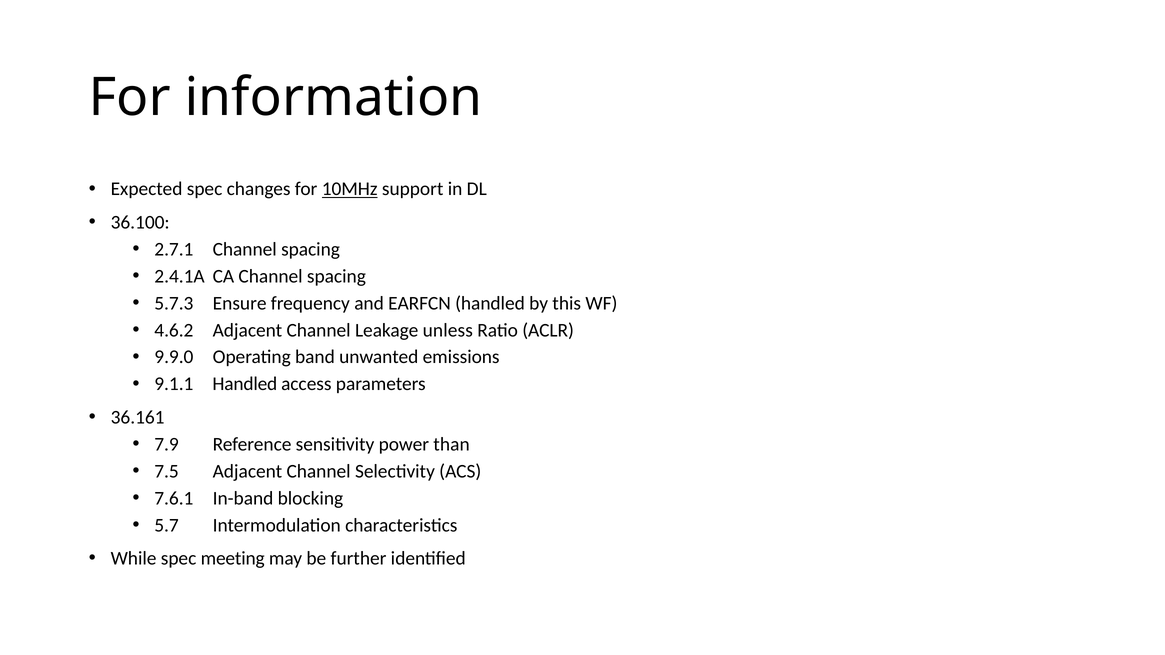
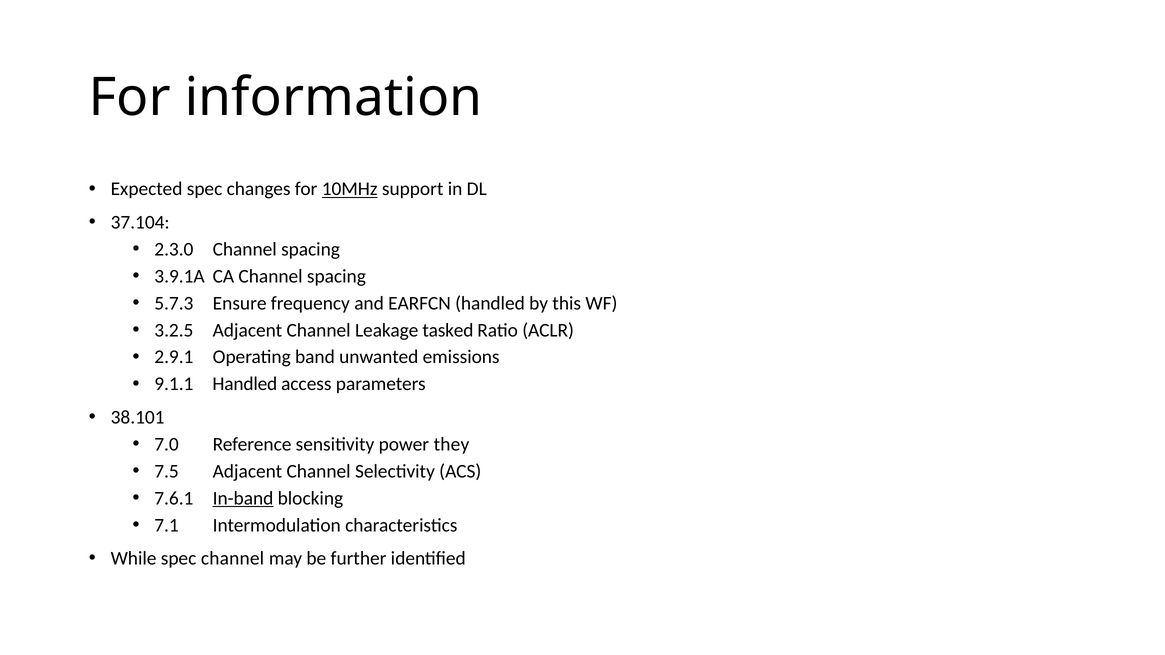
36.100: 36.100 -> 37.104
2.7.1: 2.7.1 -> 2.3.0
2.4.1A: 2.4.1A -> 3.9.1A
4.6.2: 4.6.2 -> 3.2.5
unless: unless -> tasked
9.9.0: 9.9.0 -> 2.9.1
36.161: 36.161 -> 38.101
7.9: 7.9 -> 7.0
than: than -> they
In-band underline: none -> present
5.7: 5.7 -> 7.1
spec meeting: meeting -> channel
